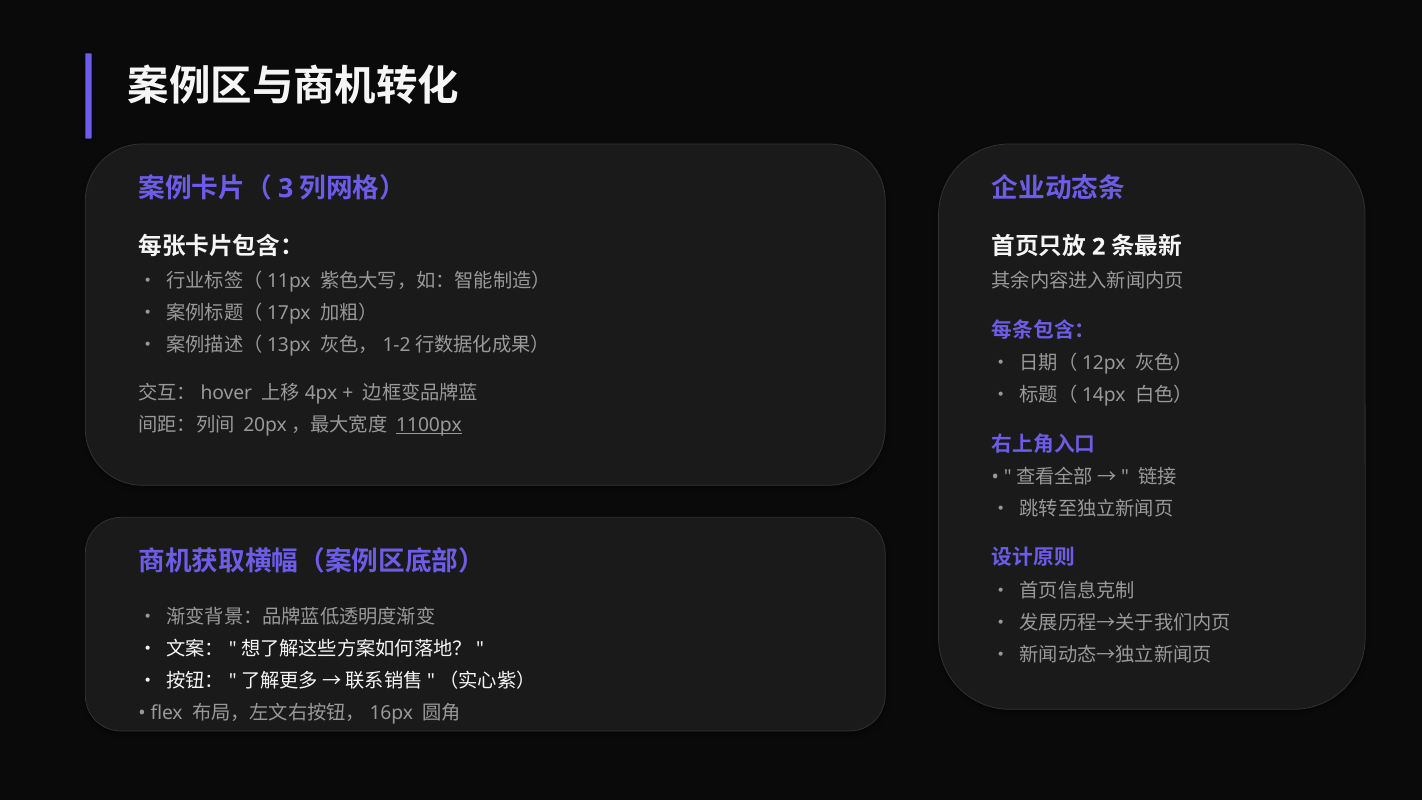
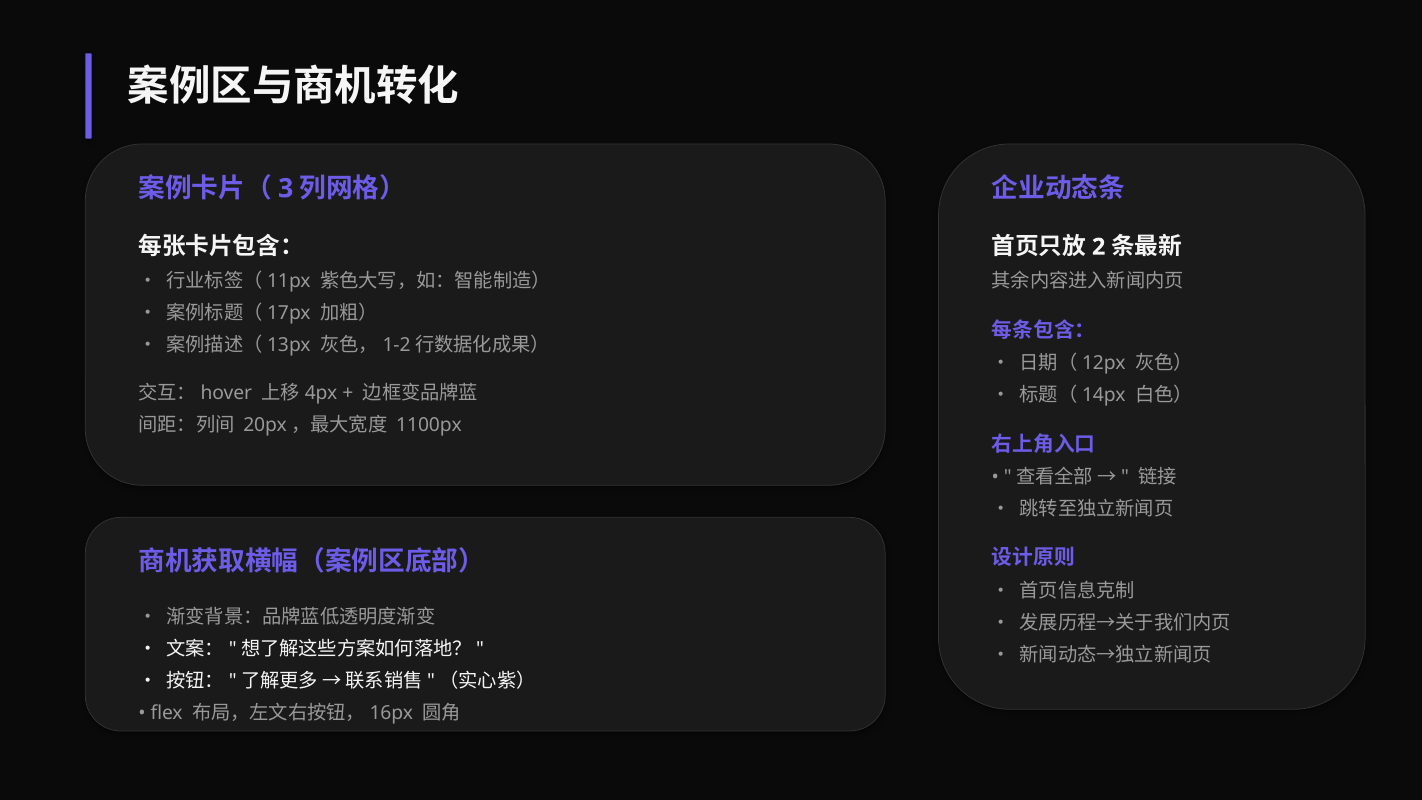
1100px underline: present -> none
